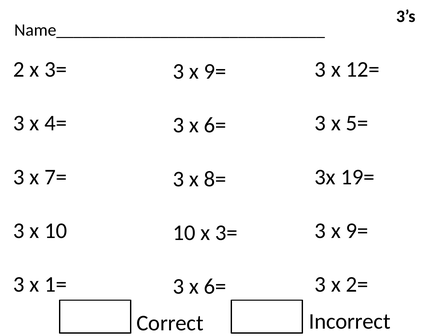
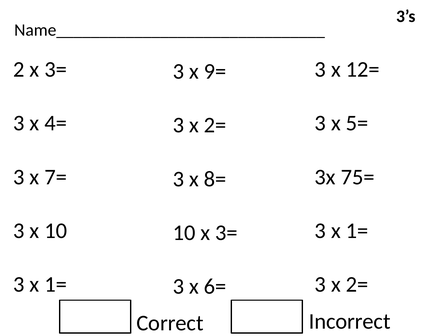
6= at (215, 125): 6= -> 2=
19=: 19= -> 75=
9= at (357, 231): 9= -> 1=
